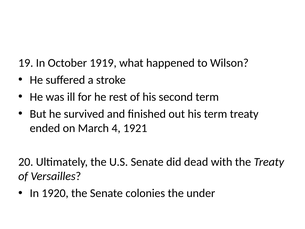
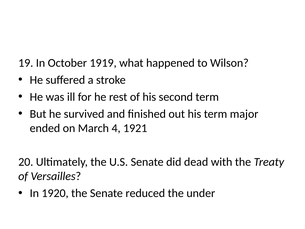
term treaty: treaty -> major
colonies: colonies -> reduced
